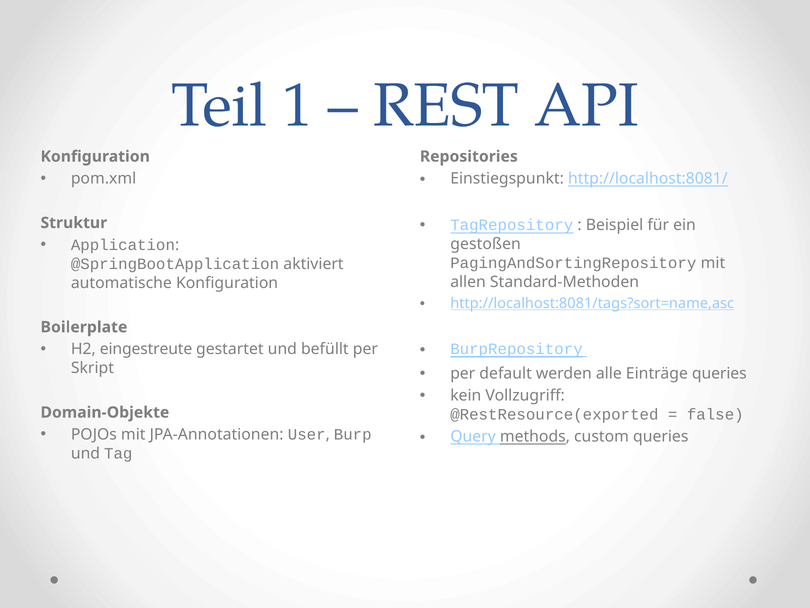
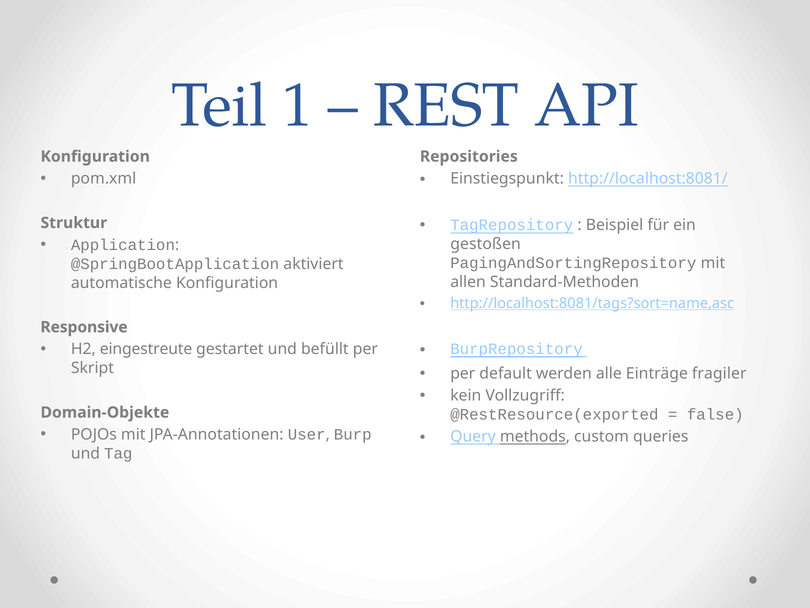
Boilerplate: Boilerplate -> Responsive
Einträge queries: queries -> fragiler
